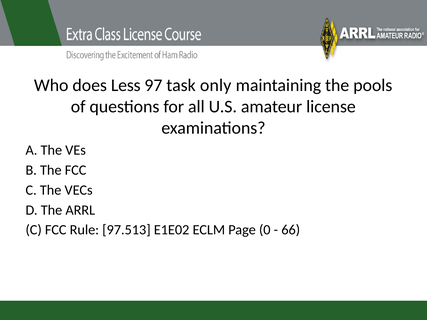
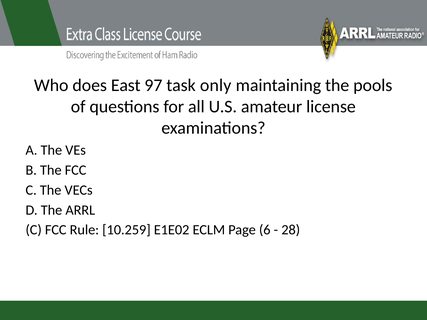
Less: Less -> East
97.513: 97.513 -> 10.259
0: 0 -> 6
66: 66 -> 28
